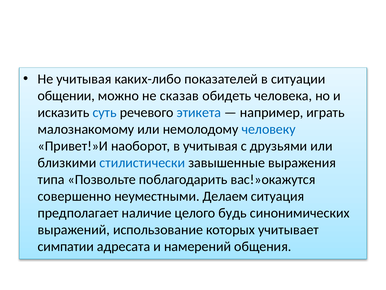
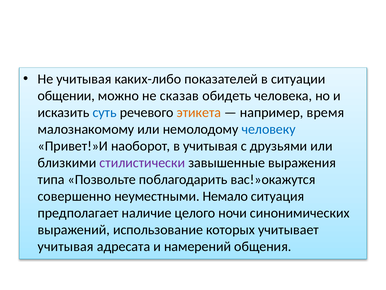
этикета colour: blue -> orange
играть: играть -> время
стилистически colour: blue -> purple
Делаем: Делаем -> Немало
будь: будь -> ночи
симпатии at (66, 246): симпатии -> учитывая
